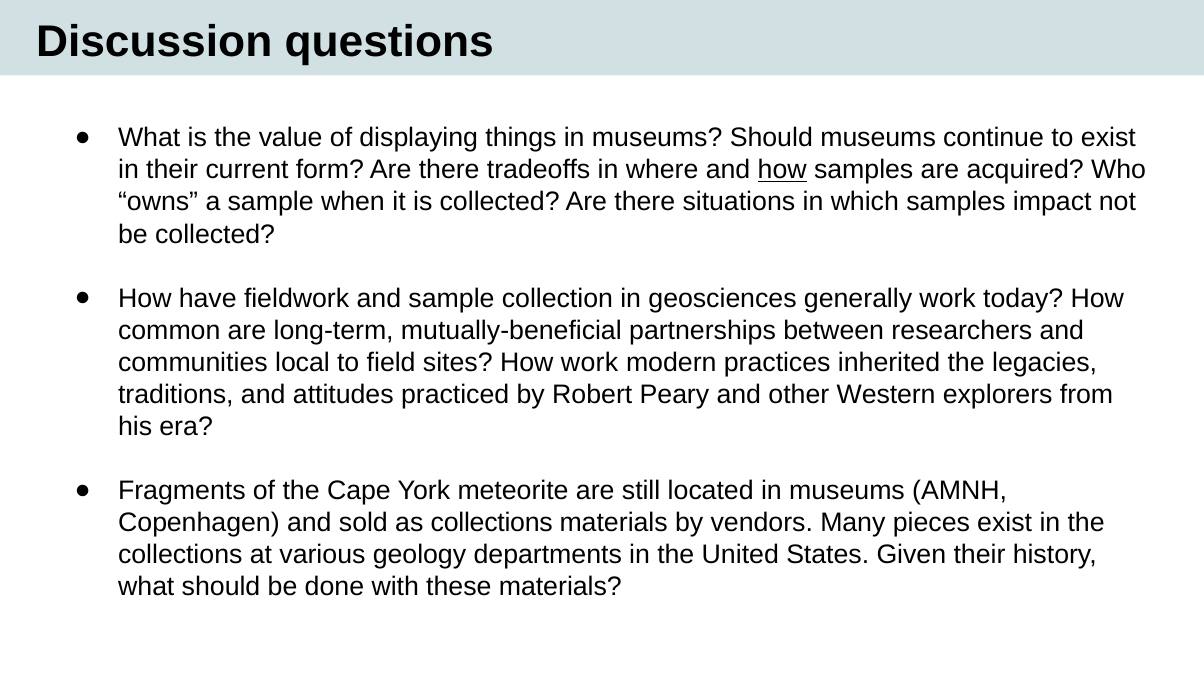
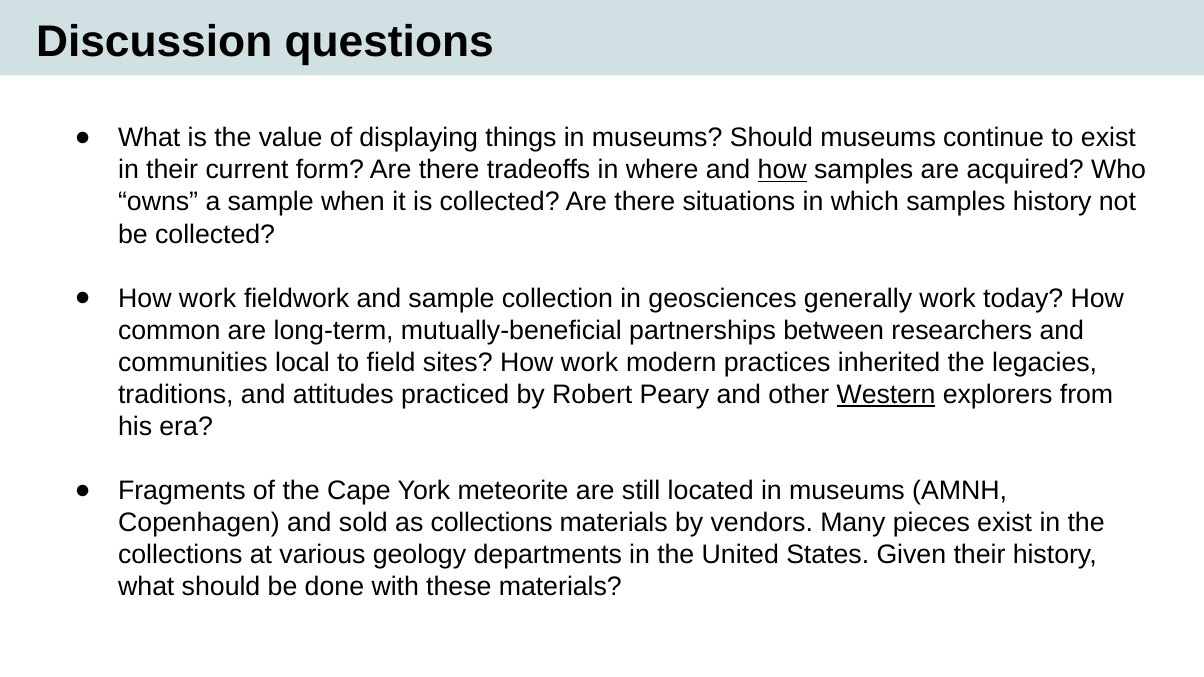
samples impact: impact -> history
have at (208, 299): have -> work
Western underline: none -> present
